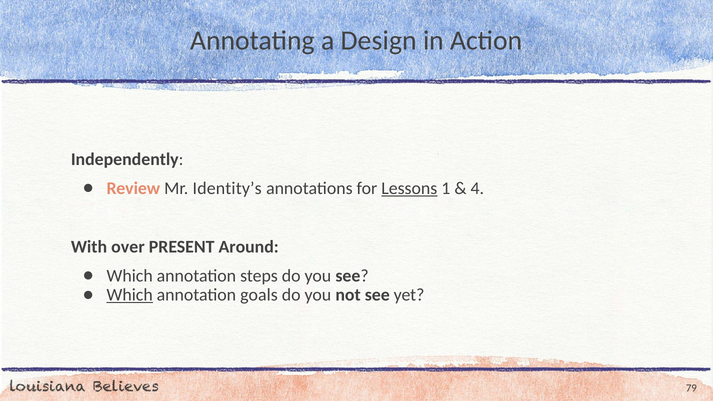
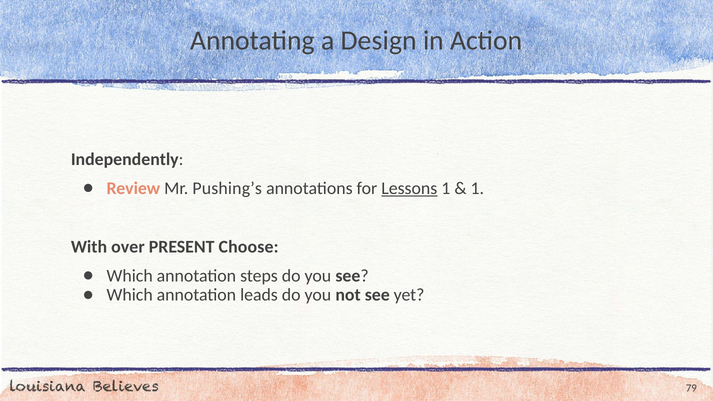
Identity’s: Identity’s -> Pushing’s
4 at (477, 188): 4 -> 1
Around: Around -> Choose
Which at (130, 295) underline: present -> none
goals: goals -> leads
